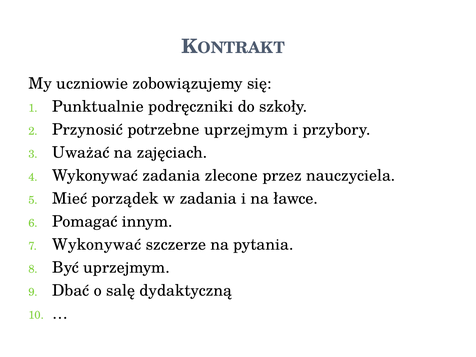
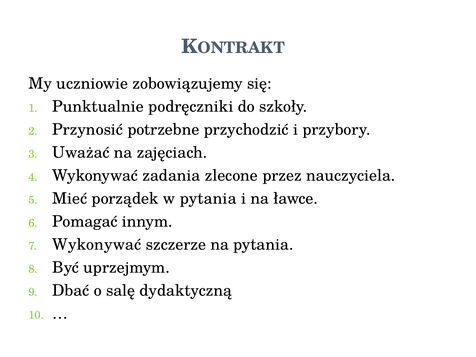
potrzebne uprzejmym: uprzejmym -> przychodzić
w zadania: zadania -> pytania
